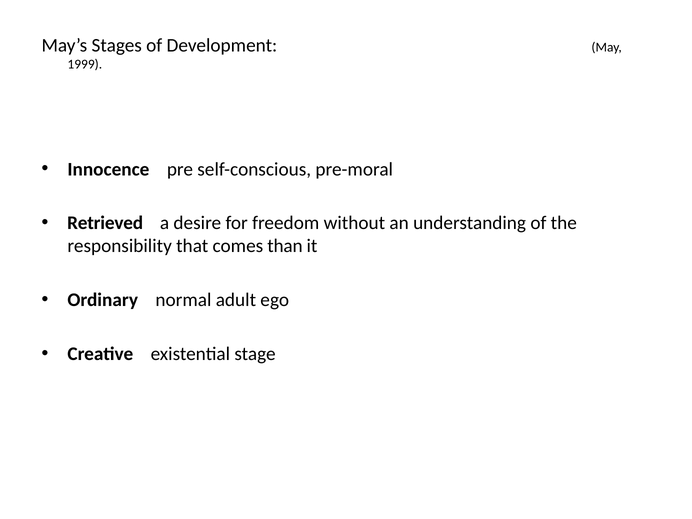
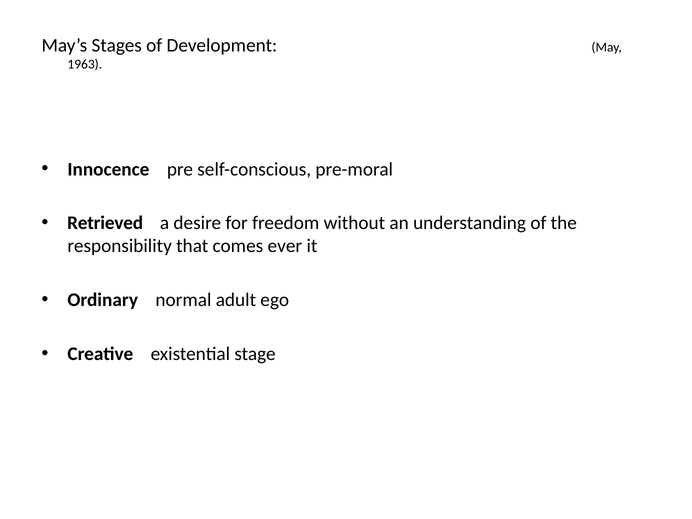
1999: 1999 -> 1963
than: than -> ever
